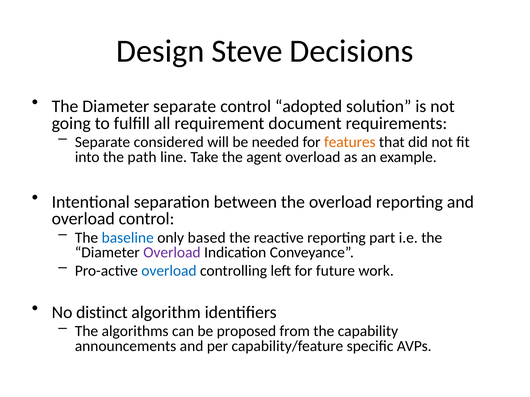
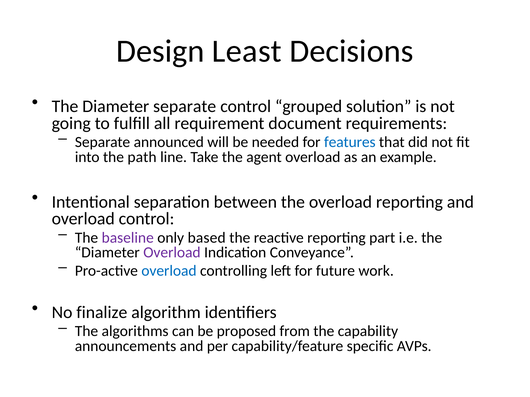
Steve: Steve -> Least
adopted: adopted -> grouped
considered: considered -> announced
features colour: orange -> blue
baseline colour: blue -> purple
distinct: distinct -> finalize
